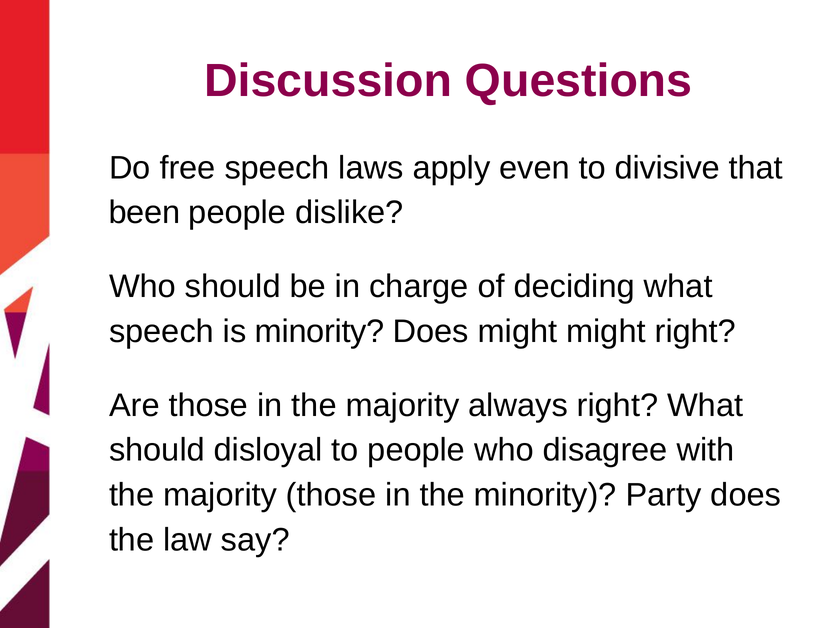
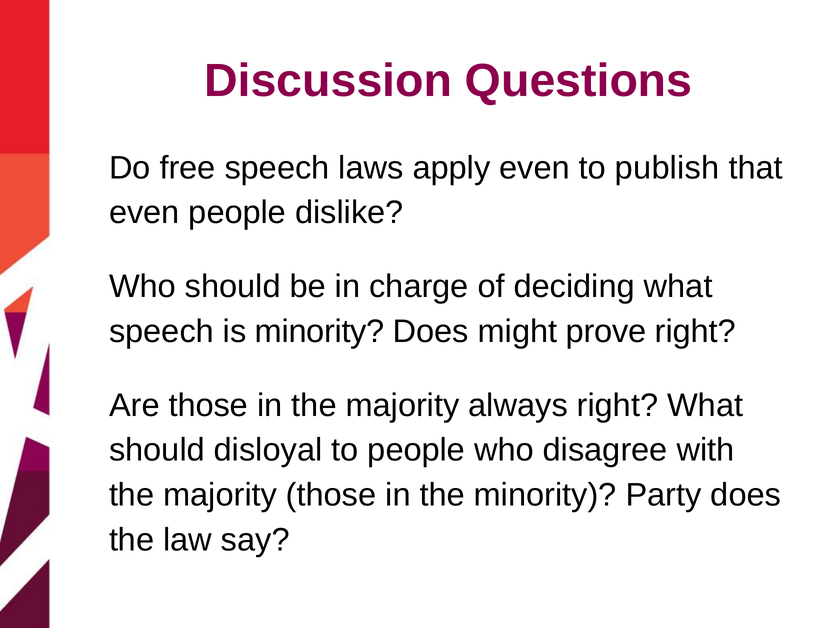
divisive: divisive -> publish
been at (144, 213): been -> even
might might: might -> prove
